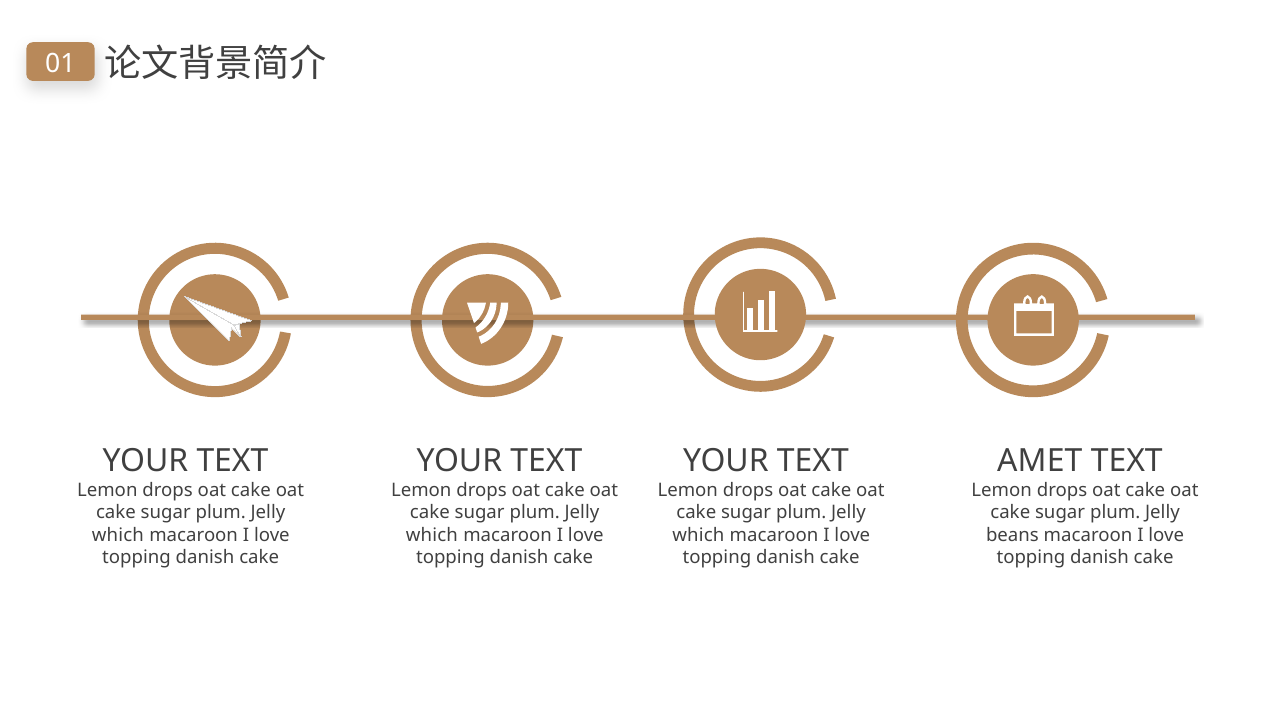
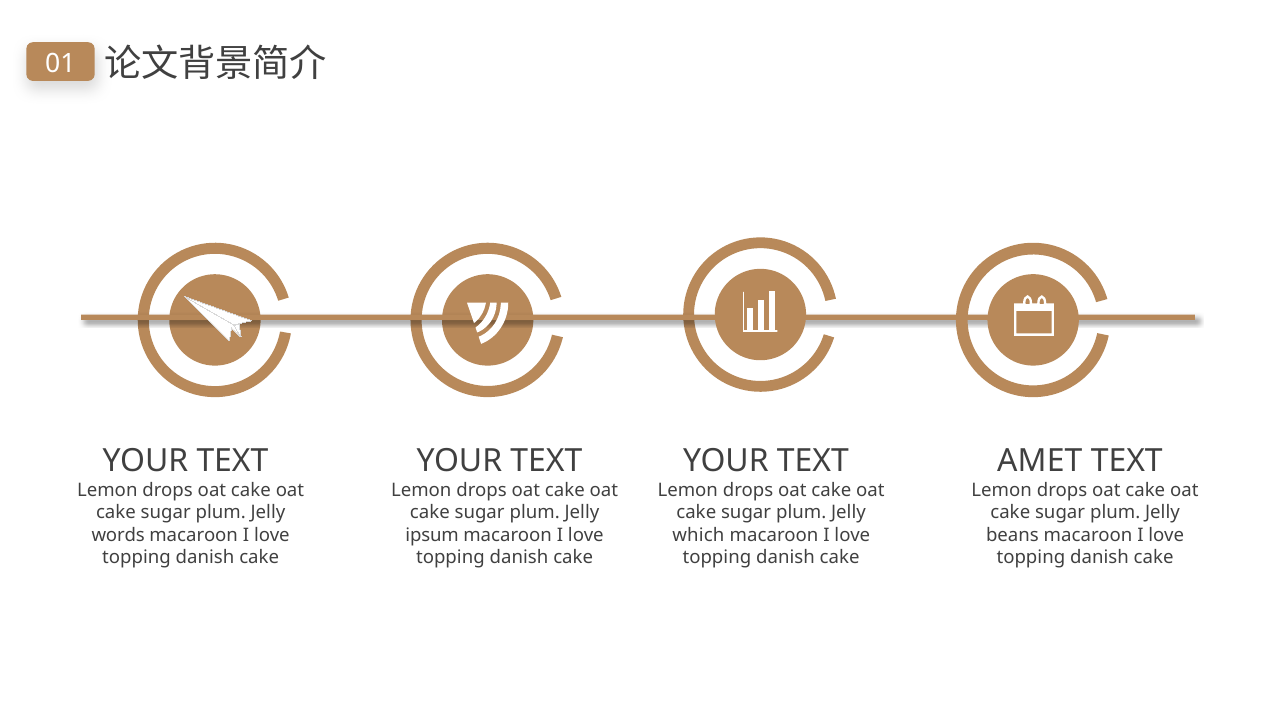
which at (118, 535): which -> words
which at (432, 535): which -> ipsum
